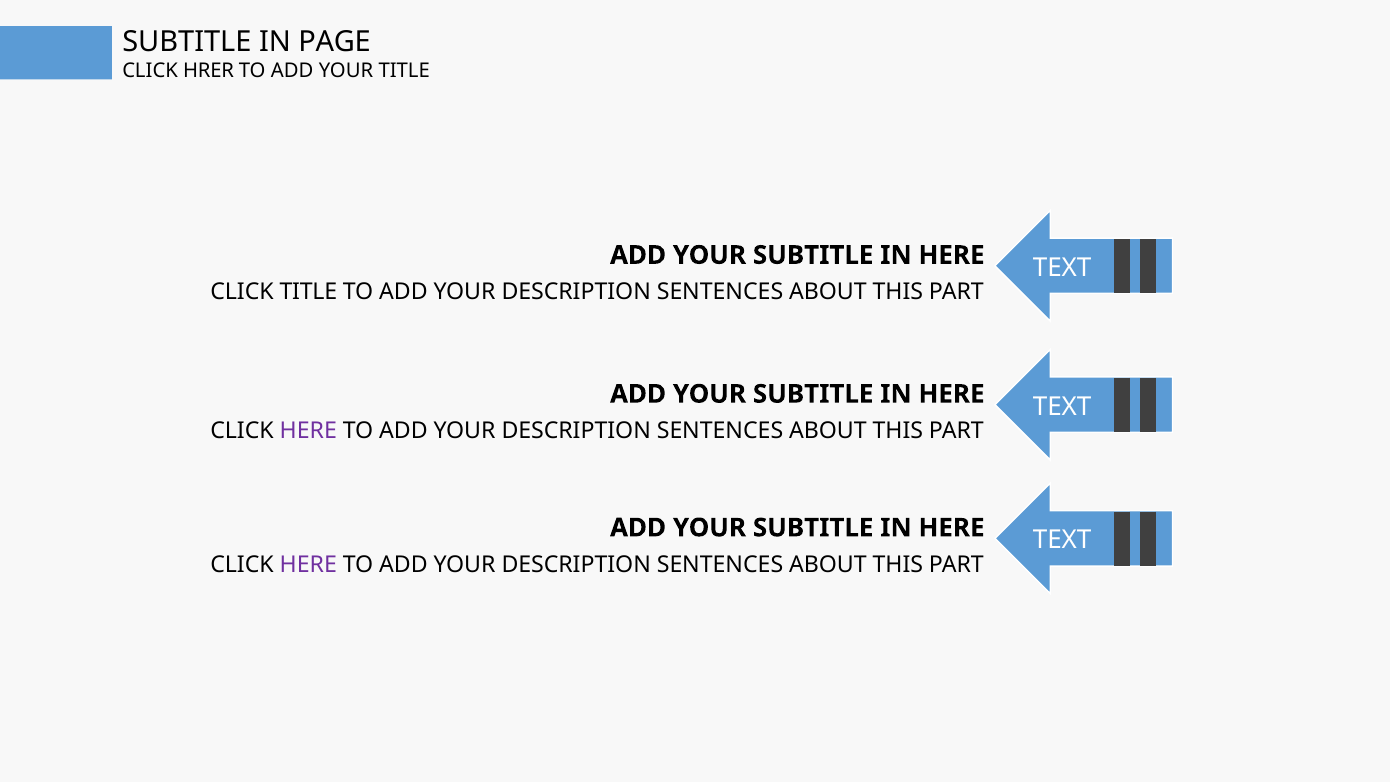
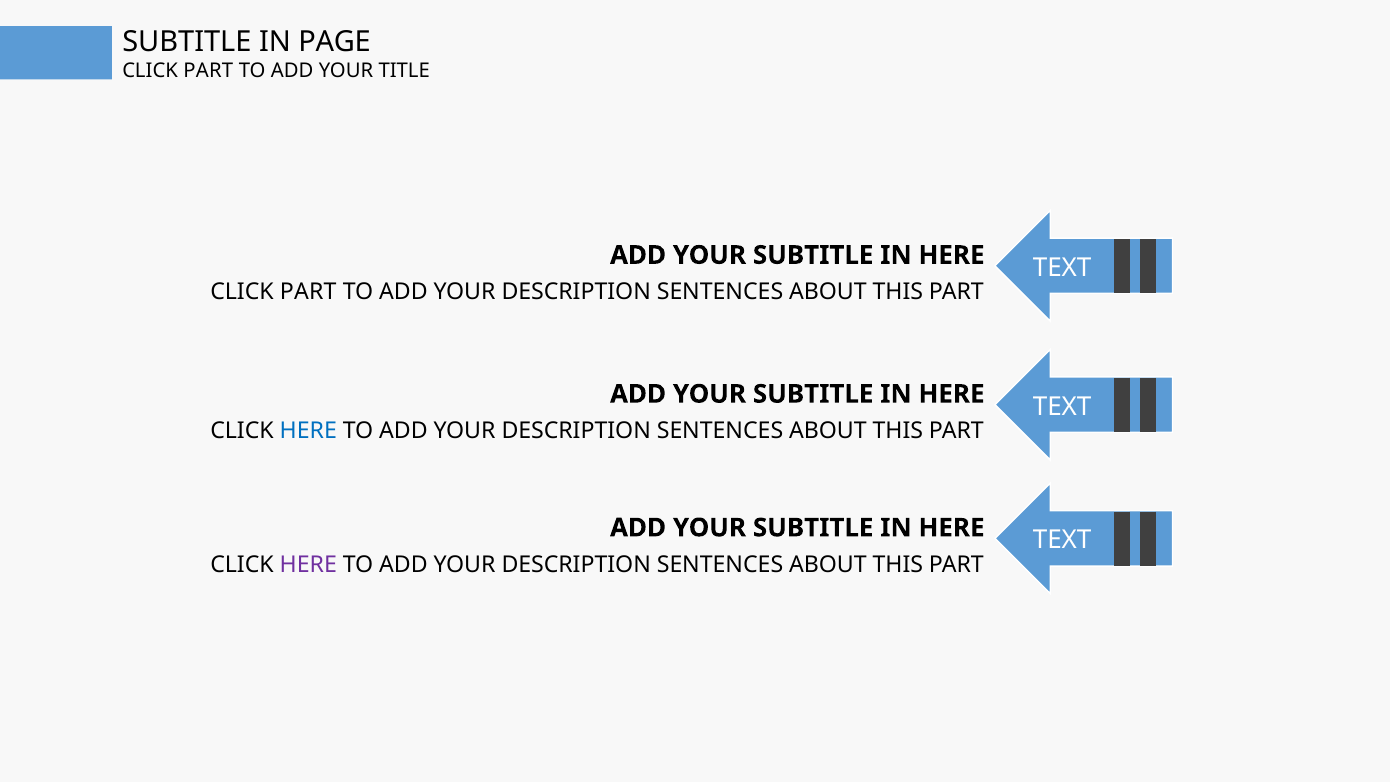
HRER at (208, 71): HRER -> PART
TITLE at (308, 292): TITLE -> PART
HERE at (308, 431) colour: purple -> blue
